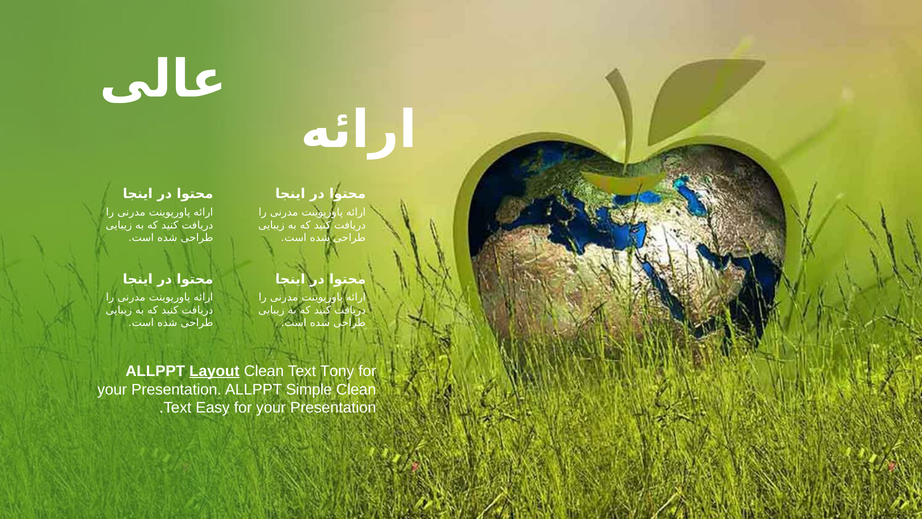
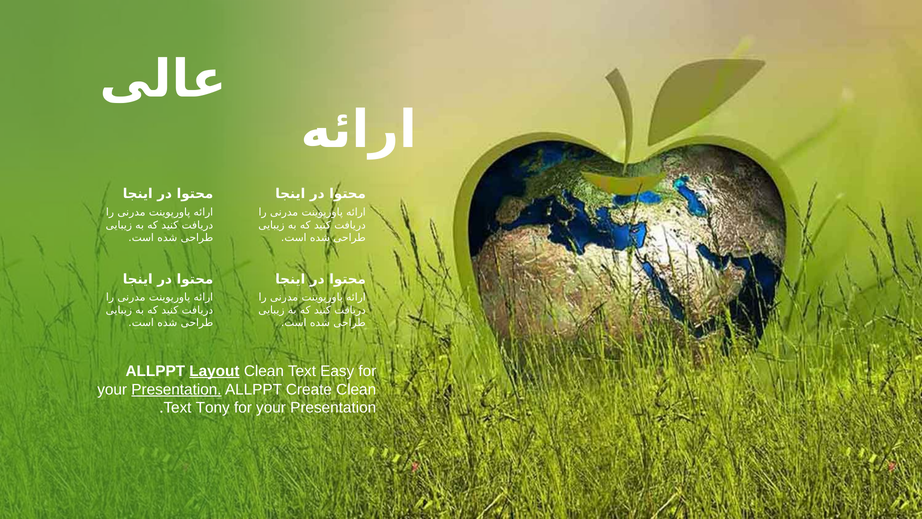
Tony: Tony -> Easy
Presentation at (176, 389) underline: none -> present
Simple: Simple -> Create
Easy: Easy -> Tony
